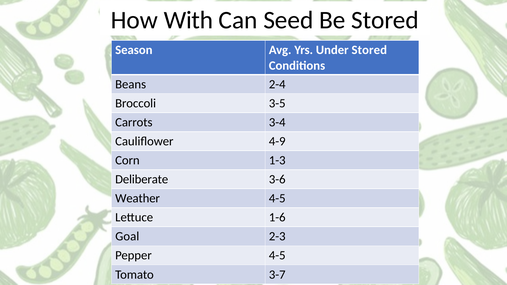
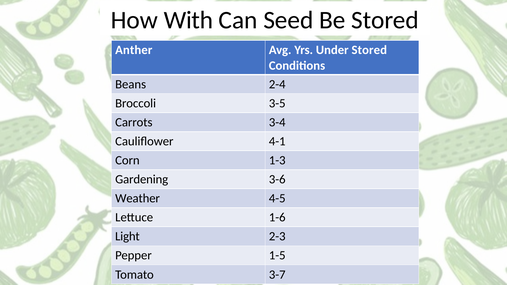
Season: Season -> Anther
4-9: 4-9 -> 4-1
Deliberate: Deliberate -> Gardening
Goal: Goal -> Light
Pepper 4-5: 4-5 -> 1-5
